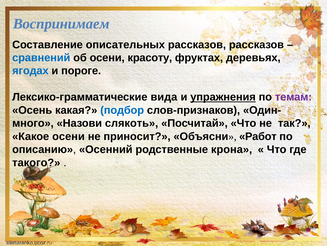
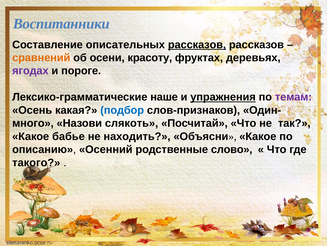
Воспринимаем: Воспринимаем -> Воспитанники
рассказов at (197, 45) underline: none -> present
сравнений colour: blue -> orange
ягодах colour: blue -> purple
вида: вида -> наше
Какое осени: осени -> бабье
приносит: приносит -> находить
Объясни Работ: Работ -> Какое
крона: крона -> слово
